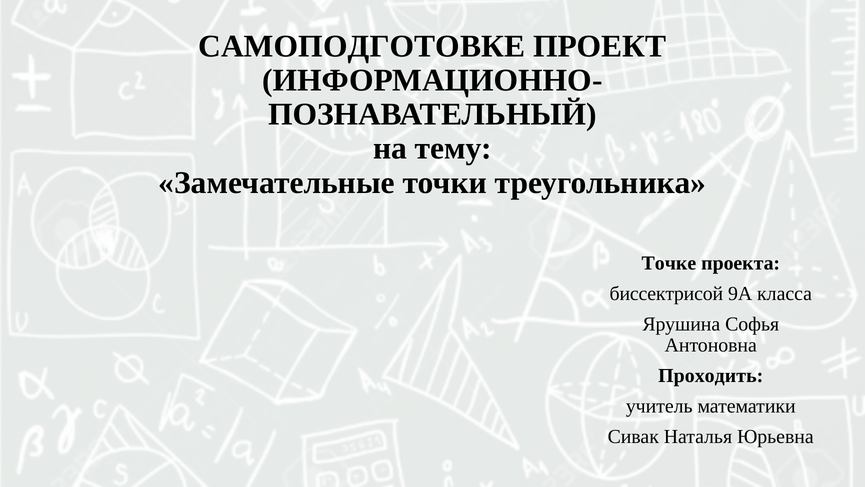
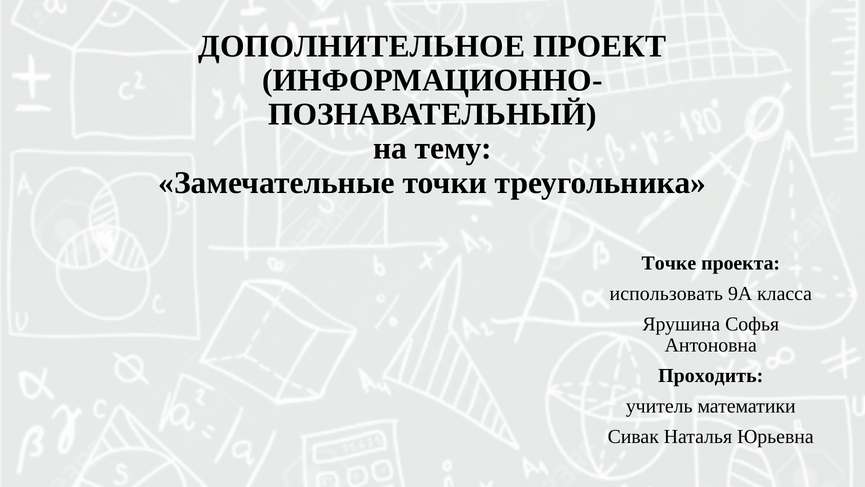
САМОПОДГОТОВКЕ: САМОПОДГОТОВКЕ -> ДОПОЛНИТЕЛЬНОЕ
биссектрисой: биссектрисой -> использовать
